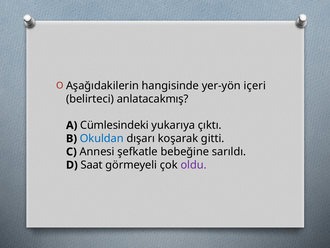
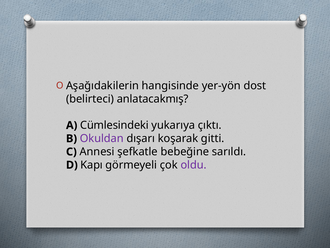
içeri: içeri -> dost
Okuldan colour: blue -> purple
Saat: Saat -> Kapı
